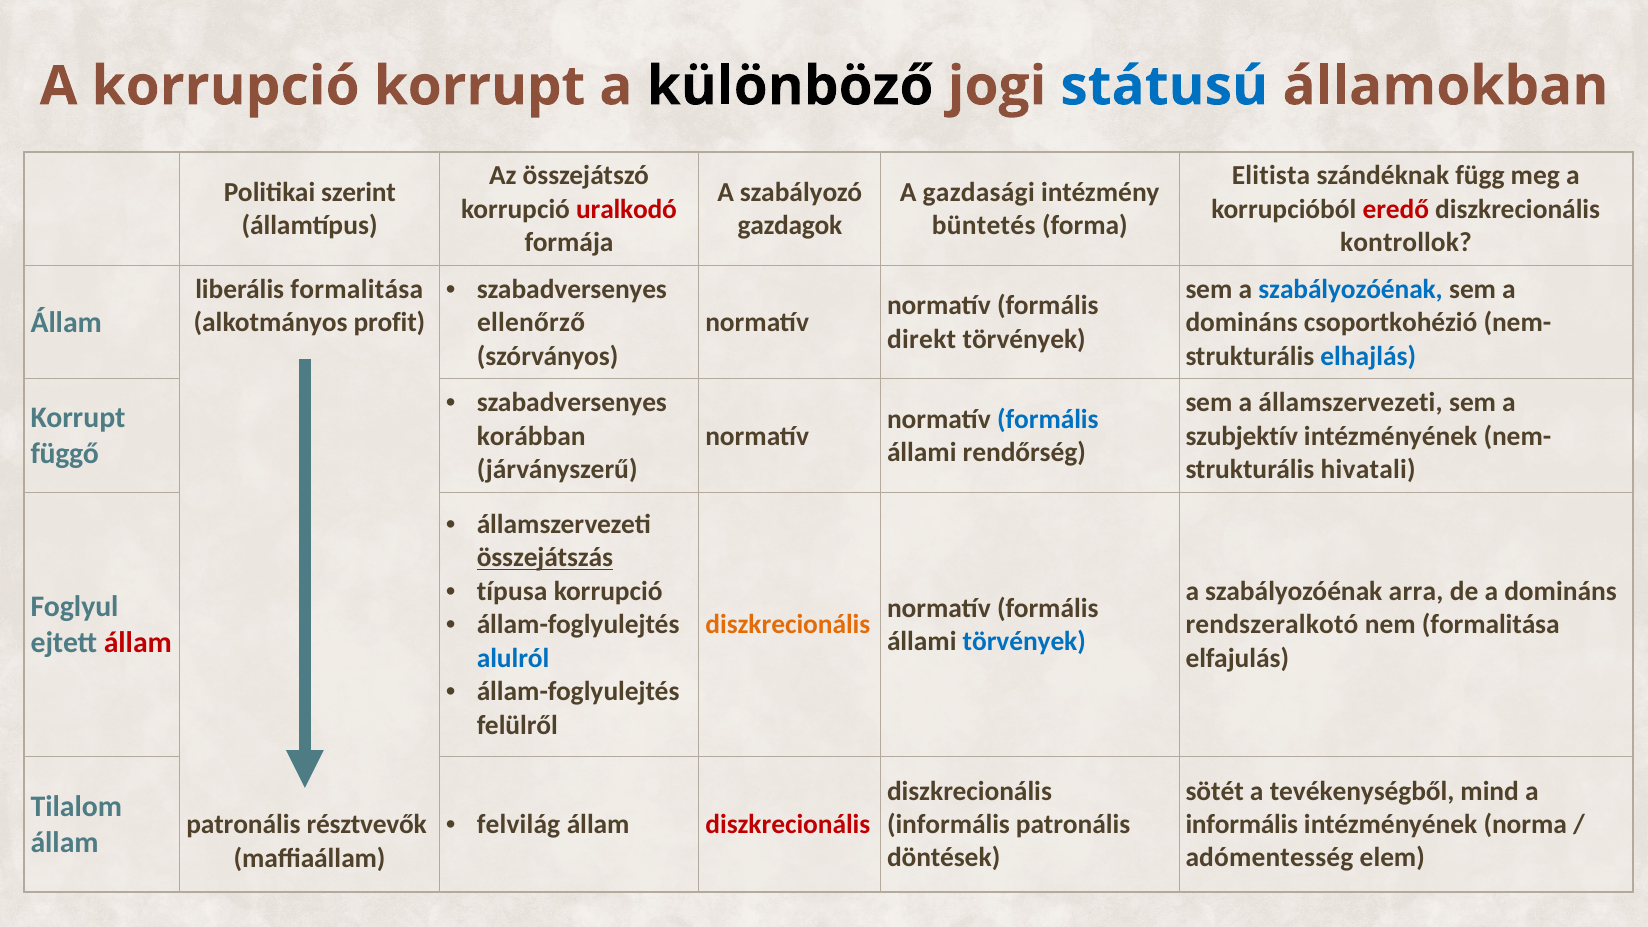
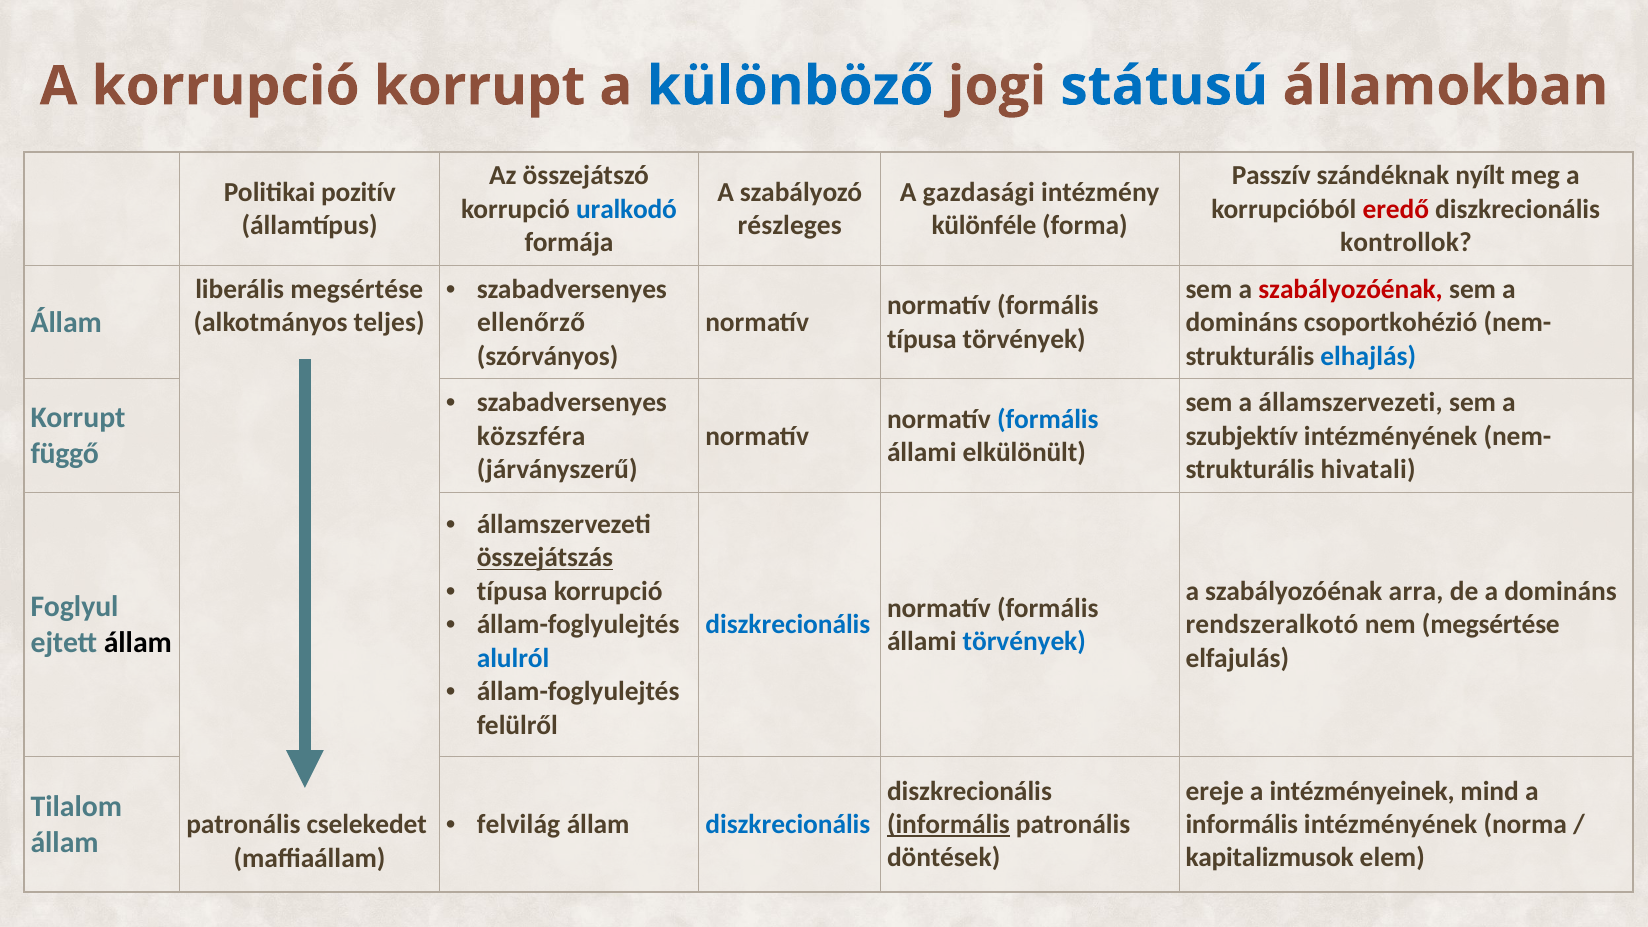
különböző colour: black -> blue
Elitista: Elitista -> Passzív
függ: függ -> nyílt
szerint: szerint -> pozitív
uralkodó colour: red -> blue
gazdagok: gazdagok -> részleges
büntetés: büntetés -> különféle
liberális formalitása: formalitása -> megsértése
szabályozóénak at (1351, 289) colour: blue -> red
profit: profit -> teljes
direkt at (922, 339): direkt -> típusa
korábban: korábban -> közszféra
rendőrség: rendőrség -> elkülönült
diszkrecionális at (788, 625) colour: orange -> blue
nem formalitása: formalitása -> megsértése
állam at (138, 643) colour: red -> black
sötét: sötét -> ereje
tevékenységből: tevékenységből -> intézményeinek
diszkrecionális at (788, 824) colour: red -> blue
informális at (948, 824) underline: none -> present
résztvevők: résztvevők -> cselekedet
adómentesség: adómentesség -> kapitalizmusok
